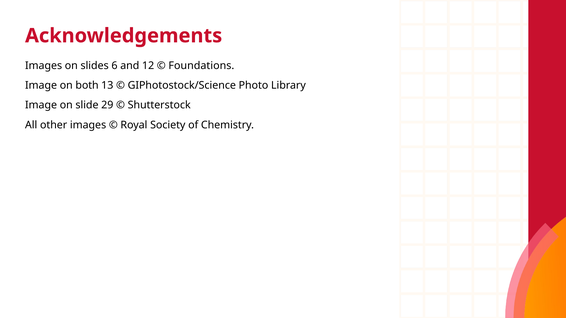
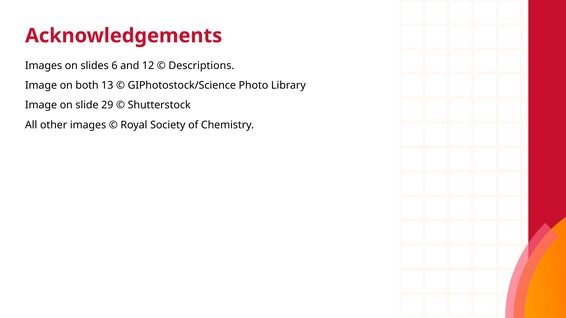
Foundations: Foundations -> Descriptions
